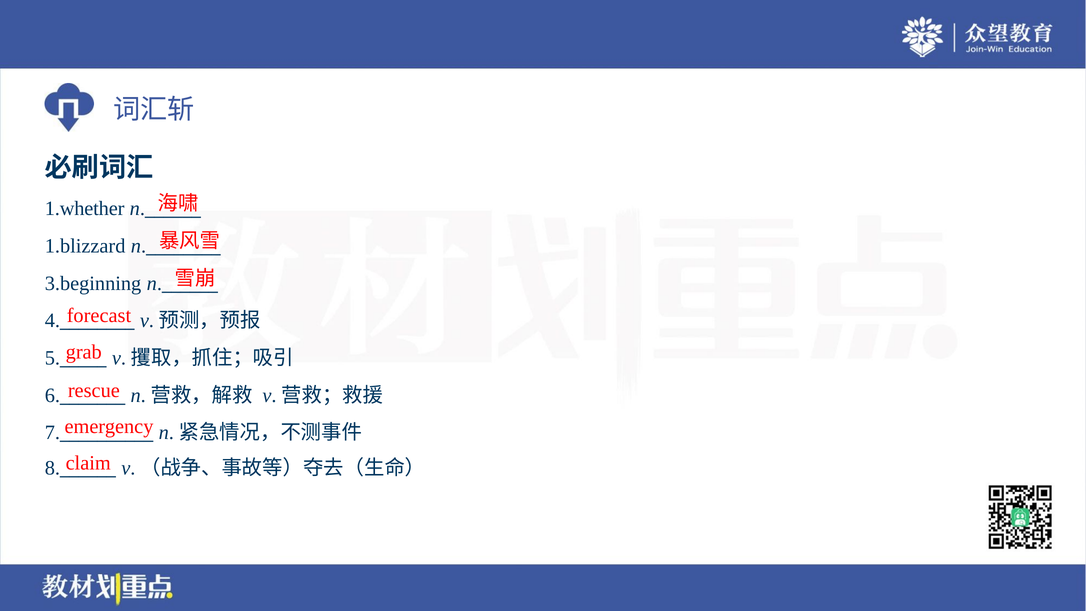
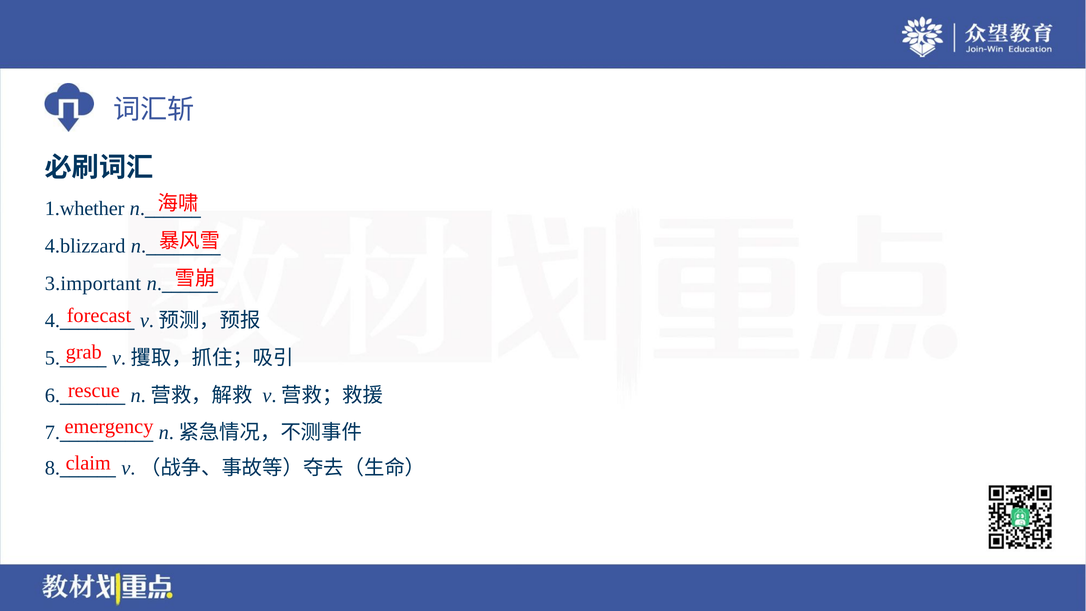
1.blizzard: 1.blizzard -> 4.blizzard
3.beginning: 3.beginning -> 3.important
